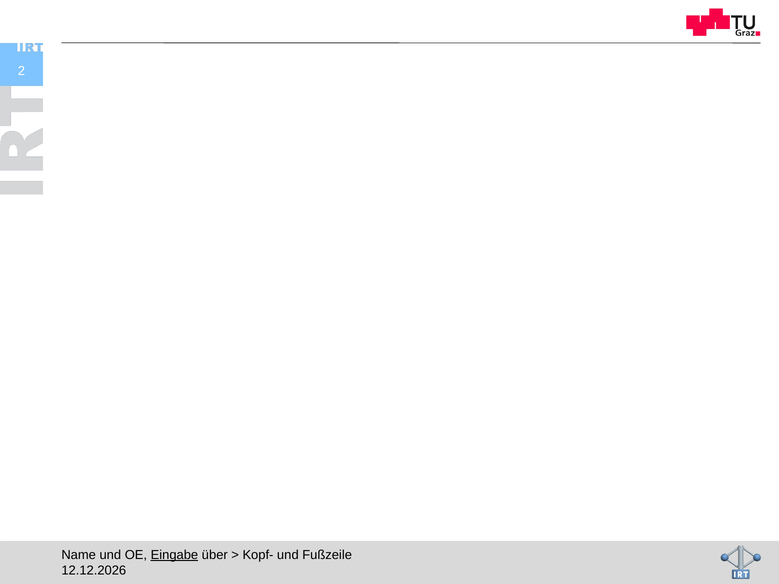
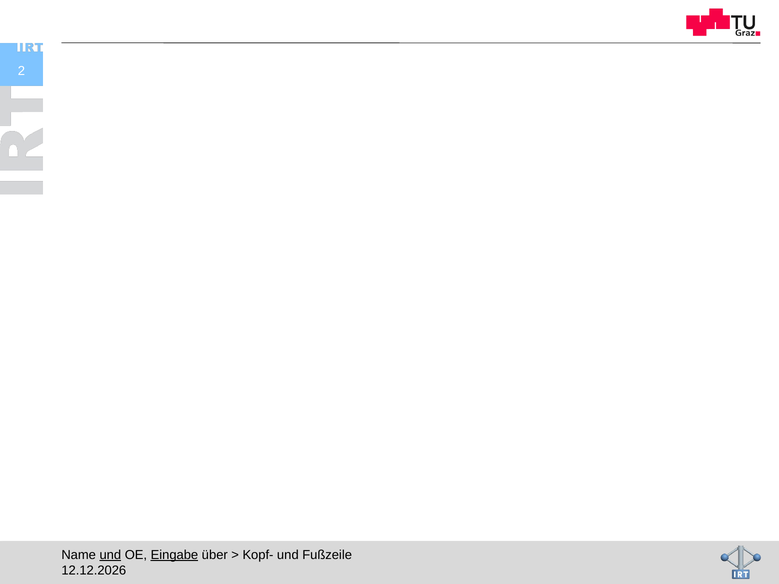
und at (110, 555) underline: none -> present
